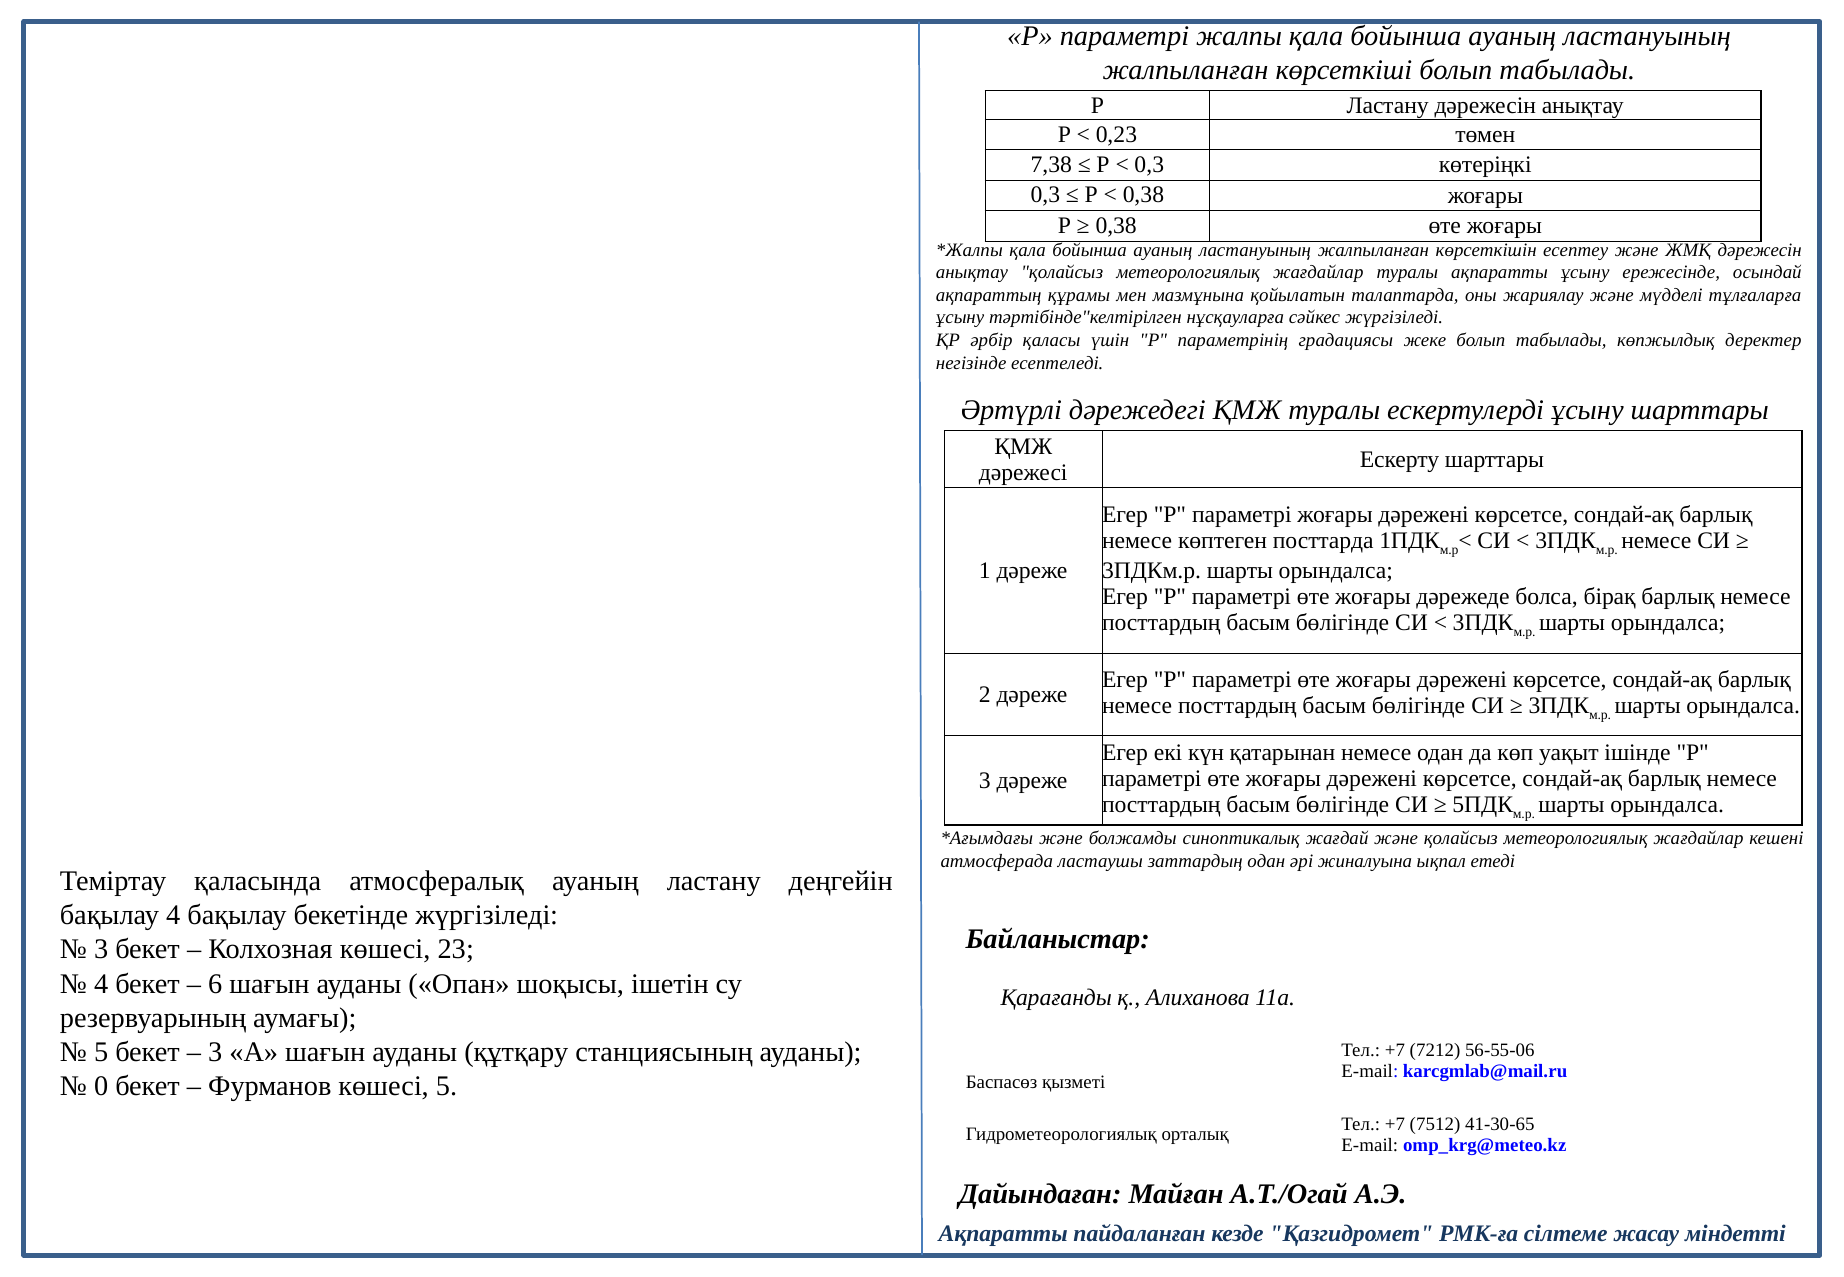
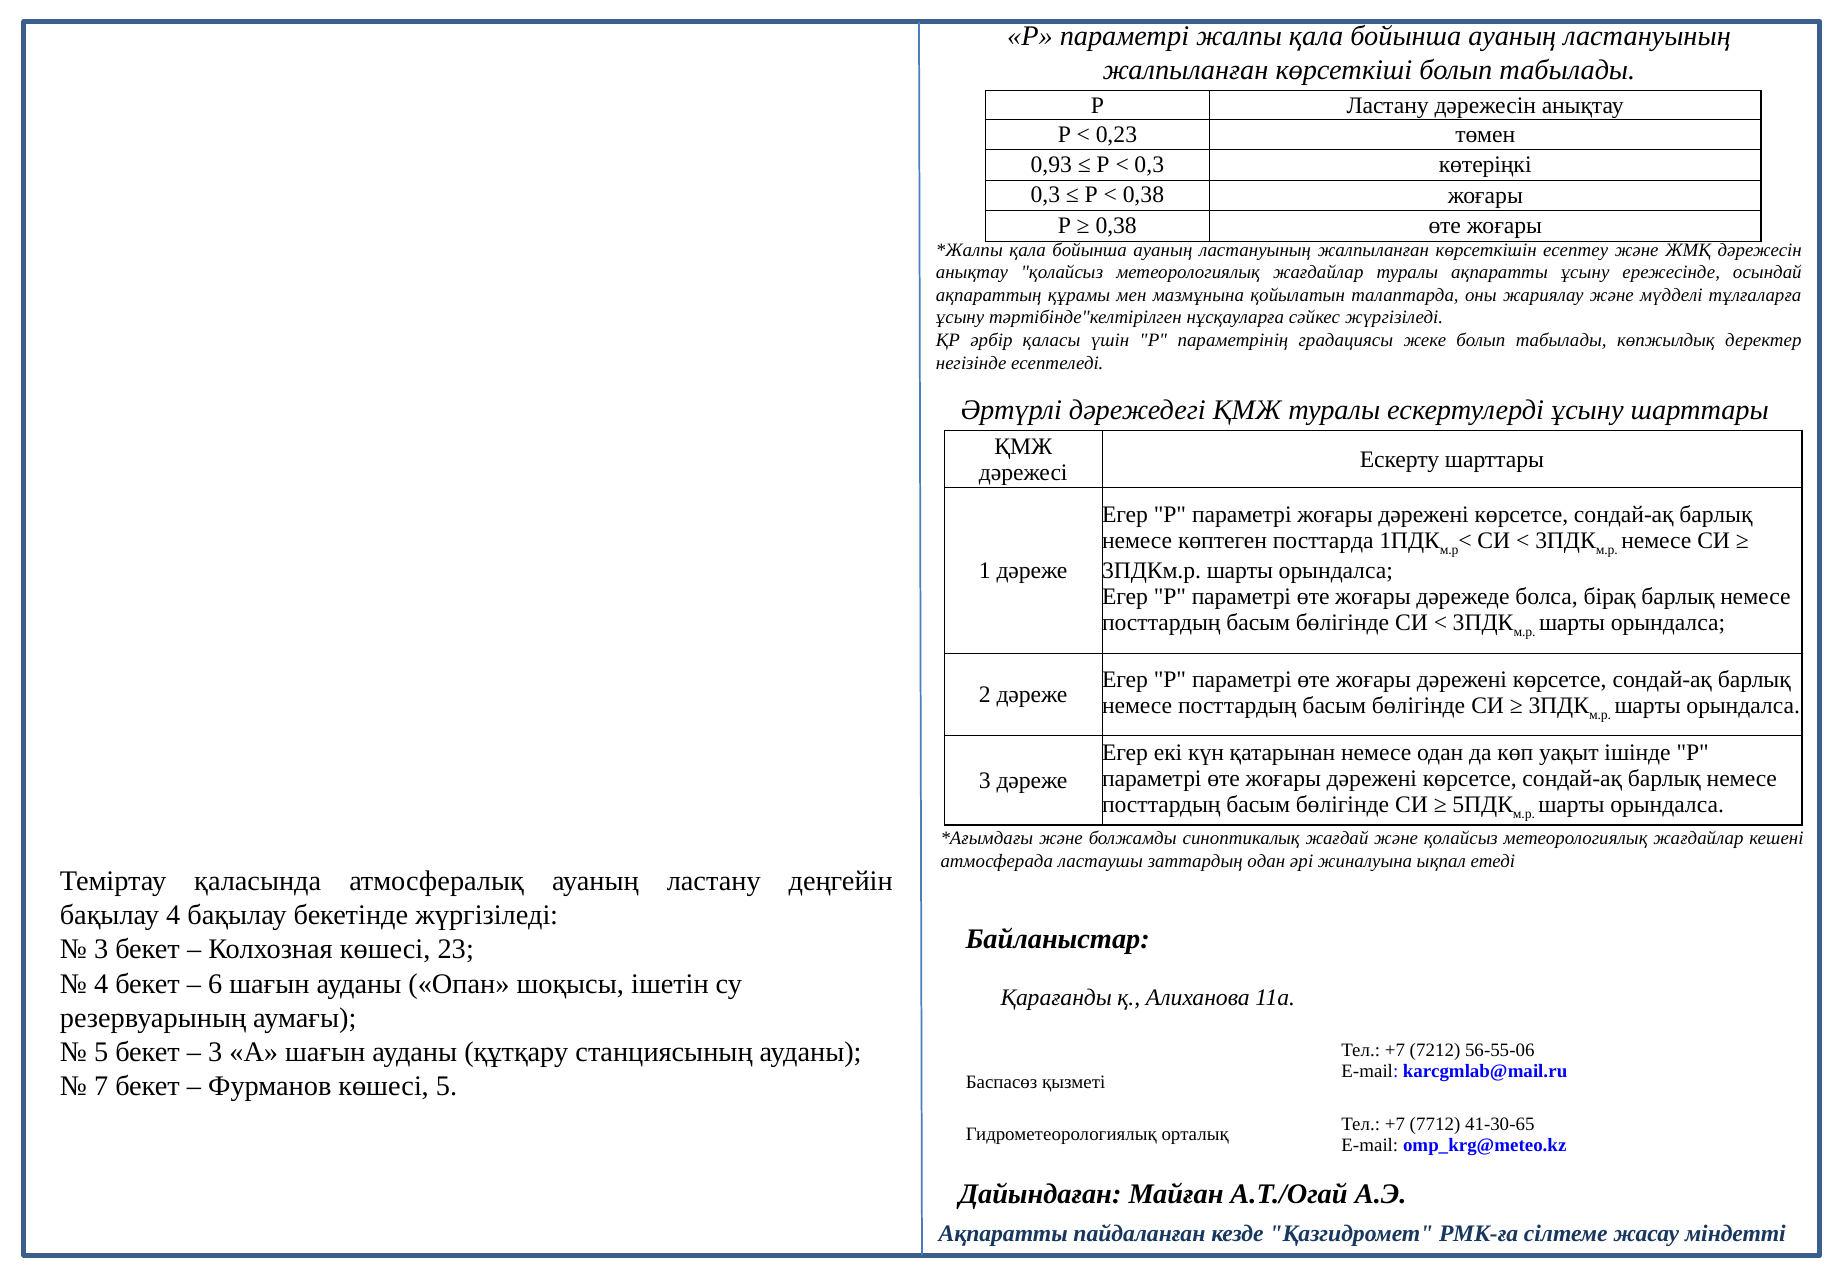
7,38: 7,38 -> 0,93
0: 0 -> 7
7512: 7512 -> 7712
